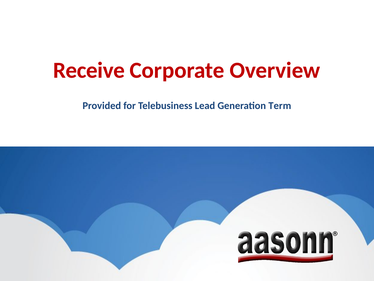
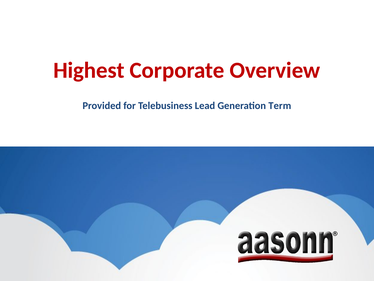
Receive: Receive -> Highest
